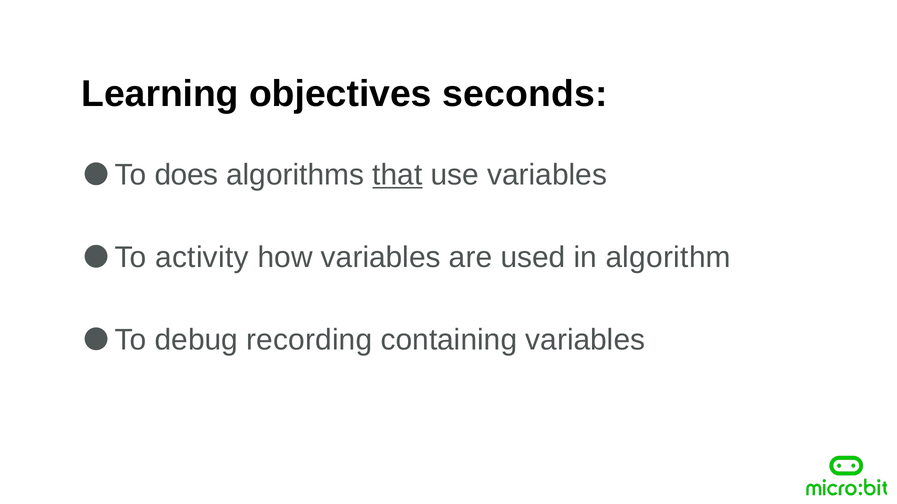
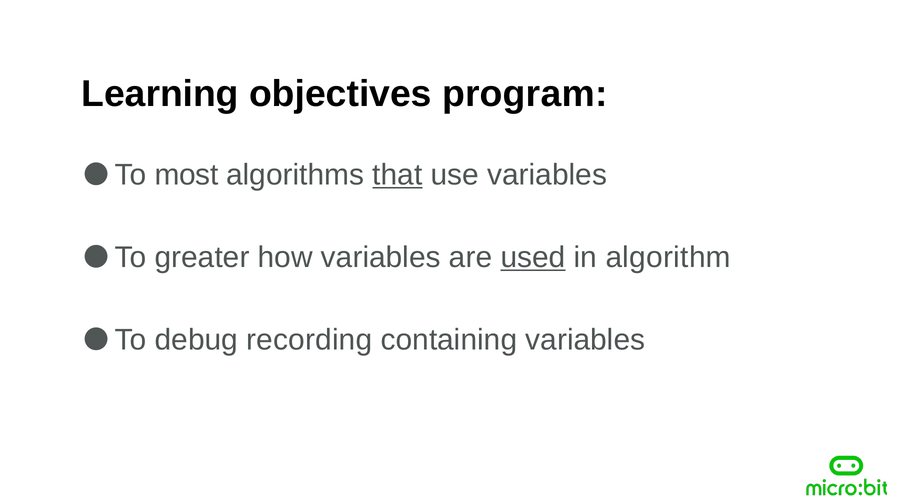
seconds: seconds -> program
does: does -> most
activity: activity -> greater
used underline: none -> present
